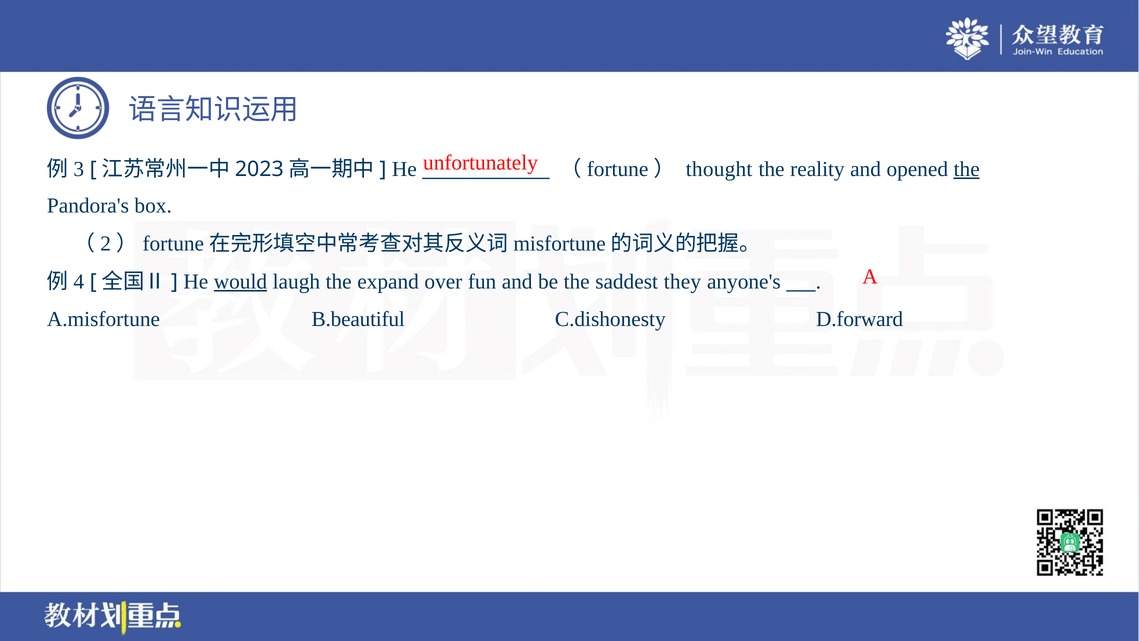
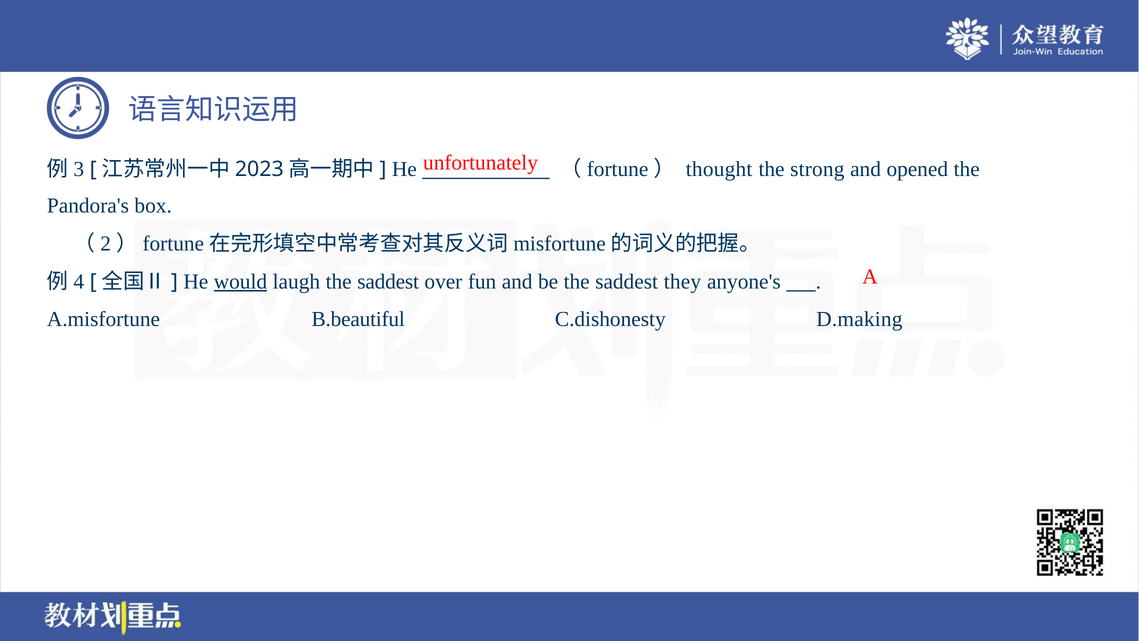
reality: reality -> strong
the at (967, 169) underline: present -> none
laugh the expand: expand -> saddest
D.forward: D.forward -> D.making
